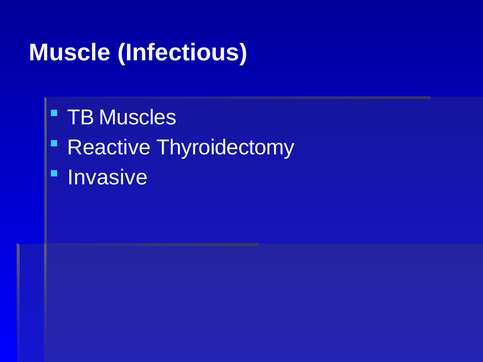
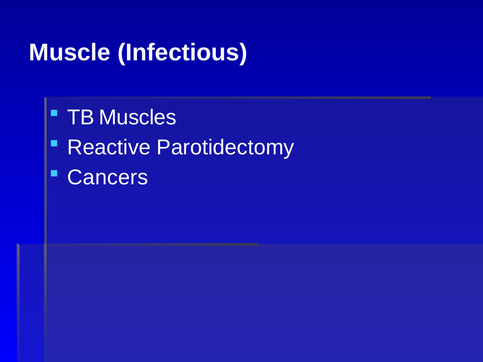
Thyroidectomy: Thyroidectomy -> Parotidectomy
Invasive: Invasive -> Cancers
